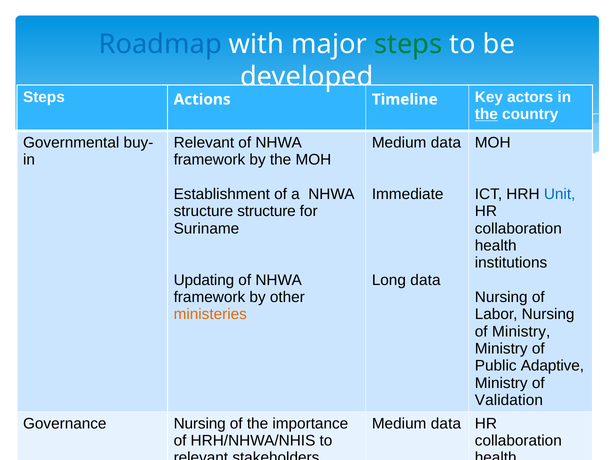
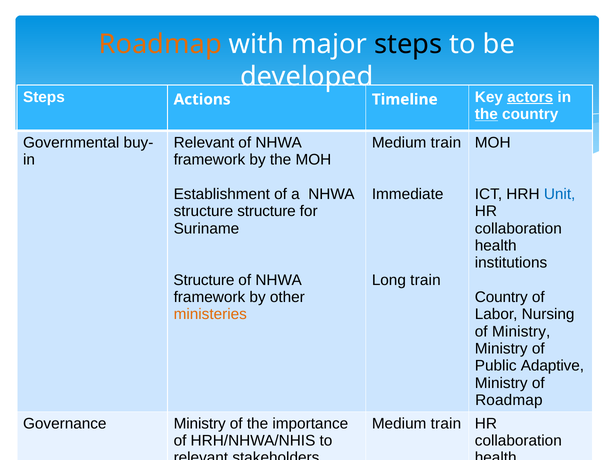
Roadmap at (160, 44) colour: blue -> orange
steps at (408, 44) colour: green -> black
actors underline: none -> present
data at (446, 143): data -> train
Updating at (204, 280): Updating -> Structure
Long data: data -> train
Nursing at (501, 298): Nursing -> Country
Validation at (509, 401): Validation -> Roadmap
Governance Nursing: Nursing -> Ministry
data at (446, 424): data -> train
